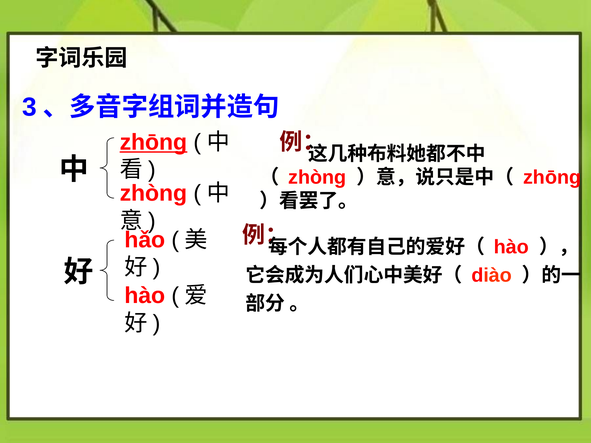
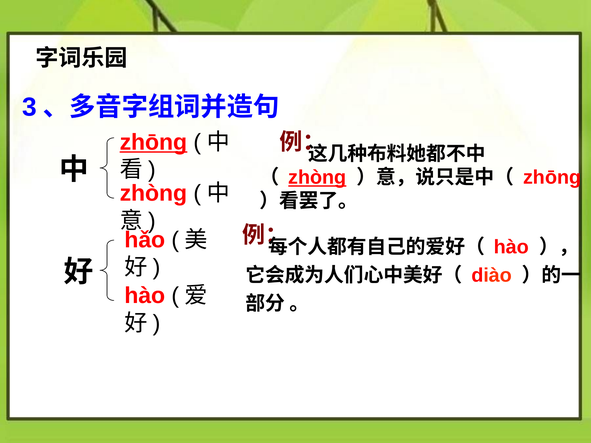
zhòng at (317, 178) underline: none -> present
